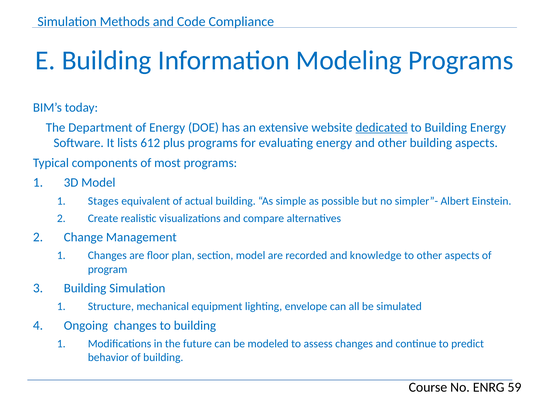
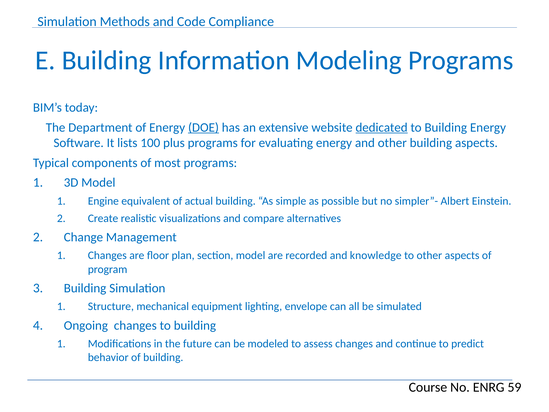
DOE underline: none -> present
612: 612 -> 100
Stages: Stages -> Engine
